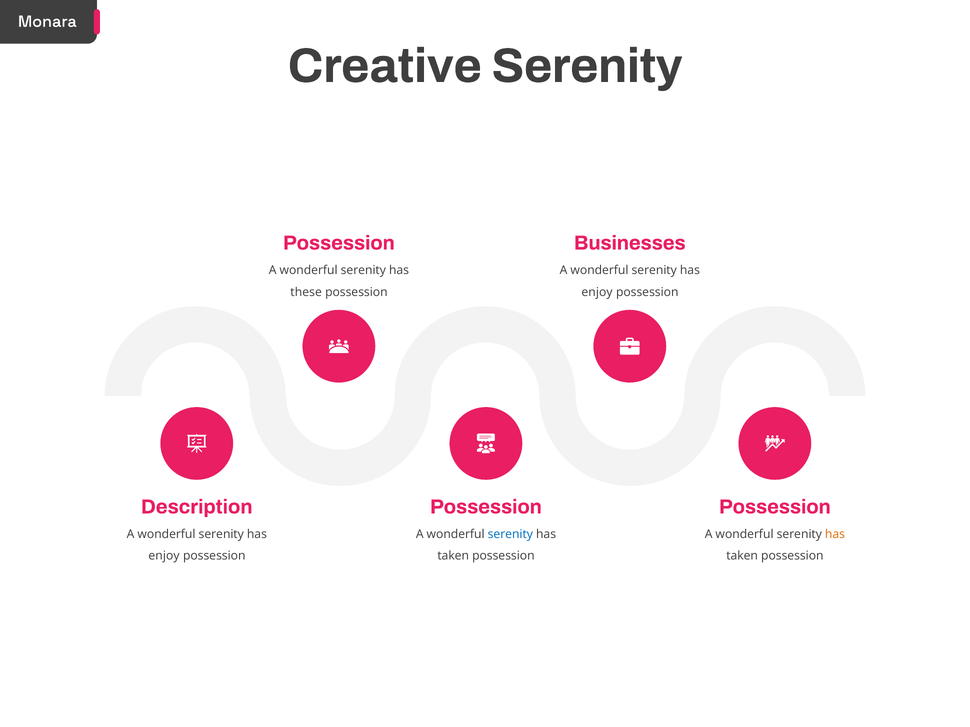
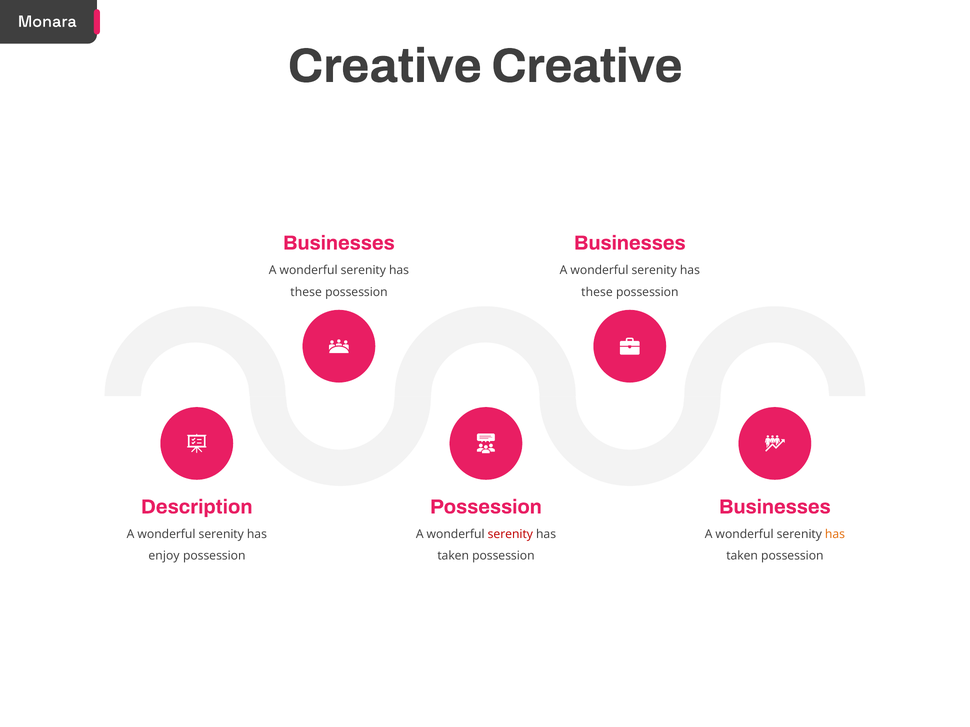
Creative Serenity: Serenity -> Creative
Possession at (339, 243): Possession -> Businesses
enjoy at (597, 292): enjoy -> these
Possession at (775, 507): Possession -> Businesses
serenity at (510, 534) colour: blue -> red
